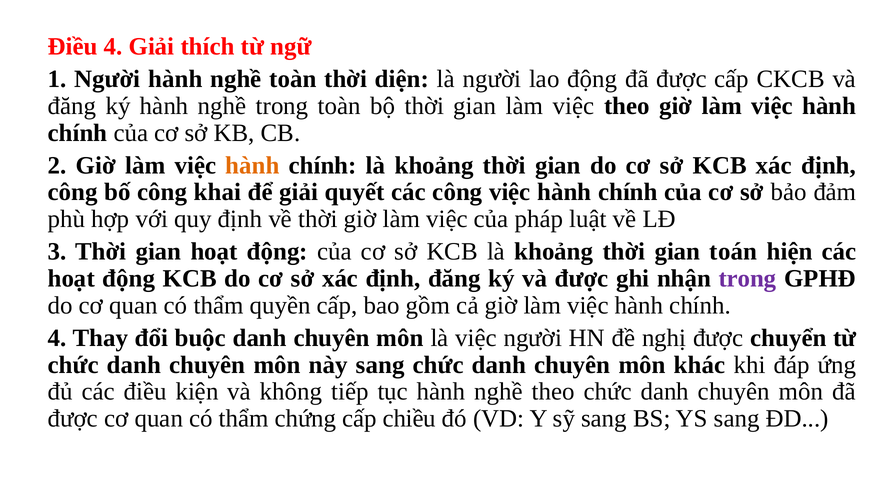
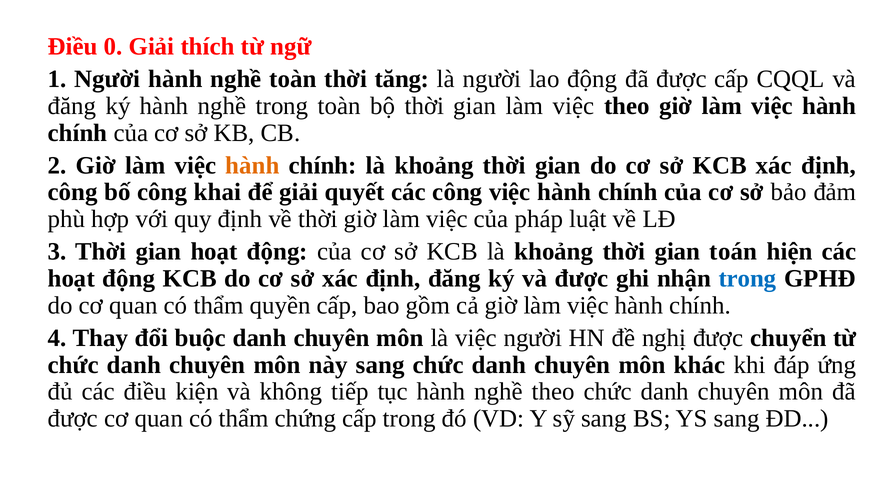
Điều 4: 4 -> 0
diện: diện -> tăng
CKCB: CKCB -> CQQL
trong at (748, 279) colour: purple -> blue
cấp chiều: chiều -> trong
